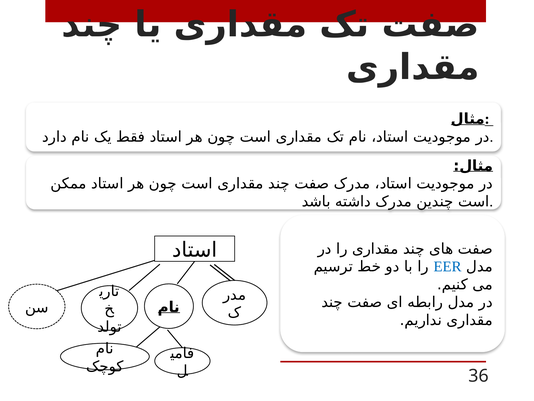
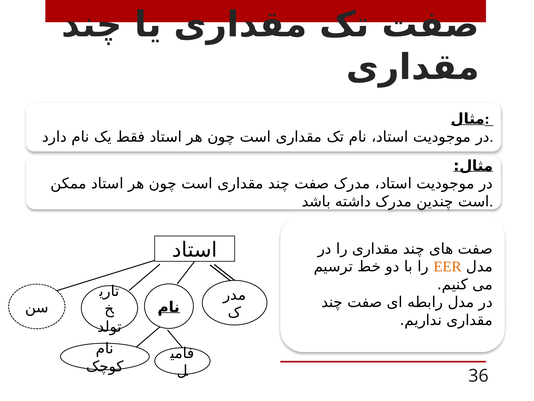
EER colour: blue -> orange
